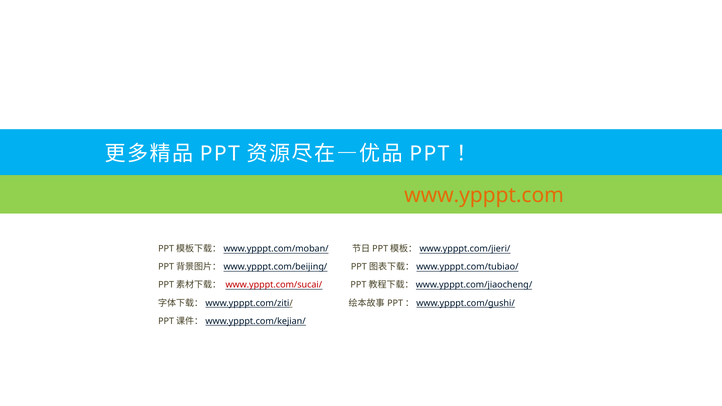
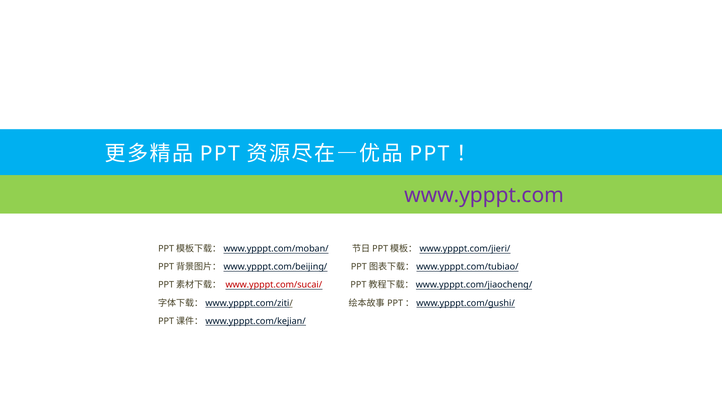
www.ypppt.com colour: orange -> purple
